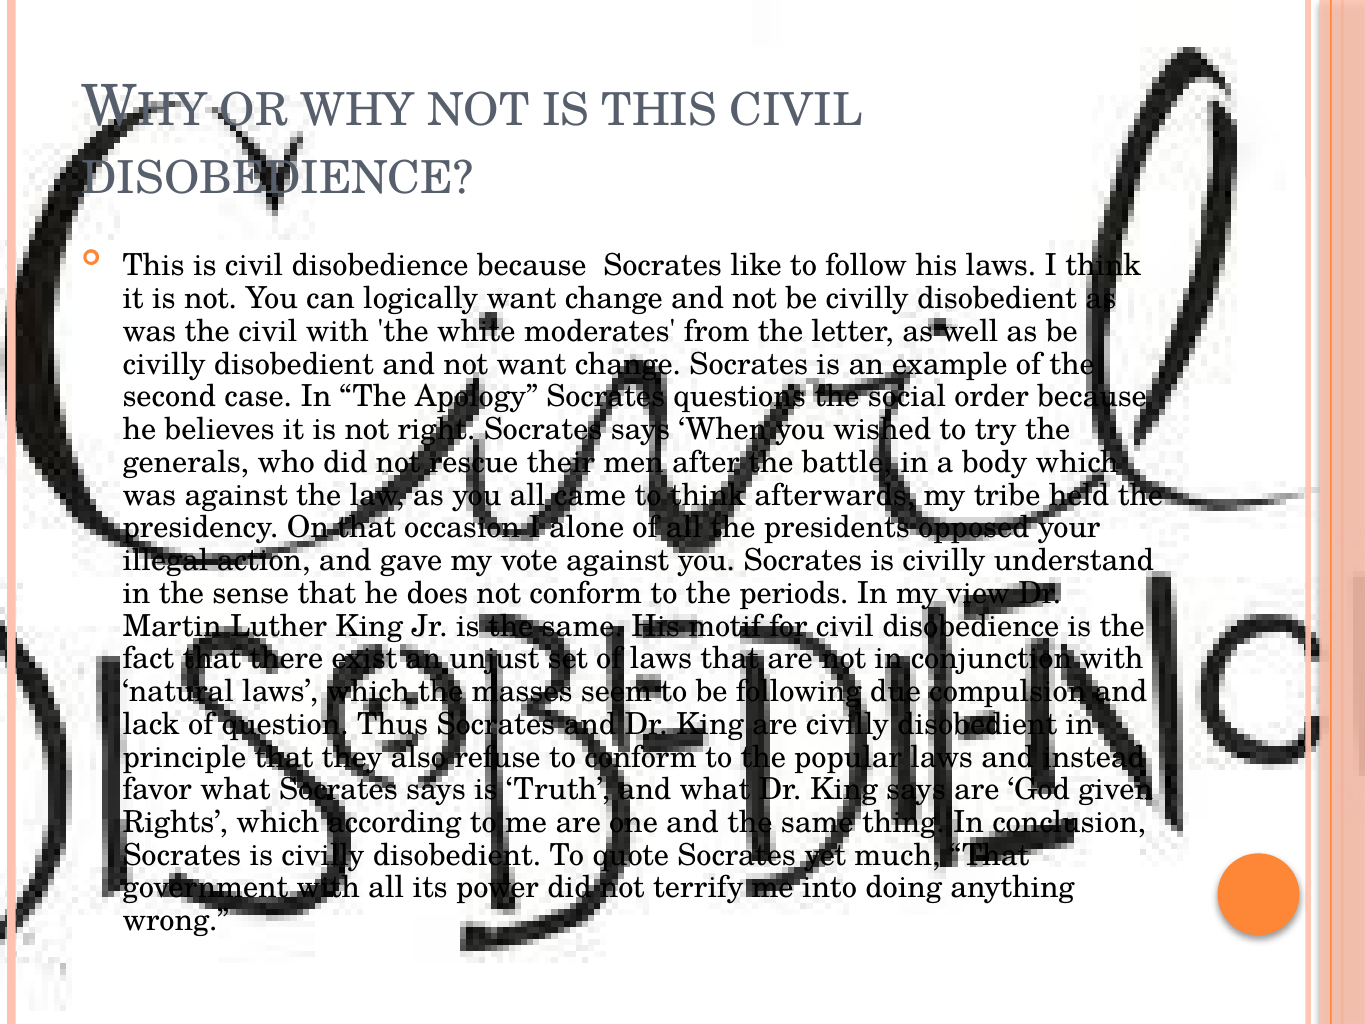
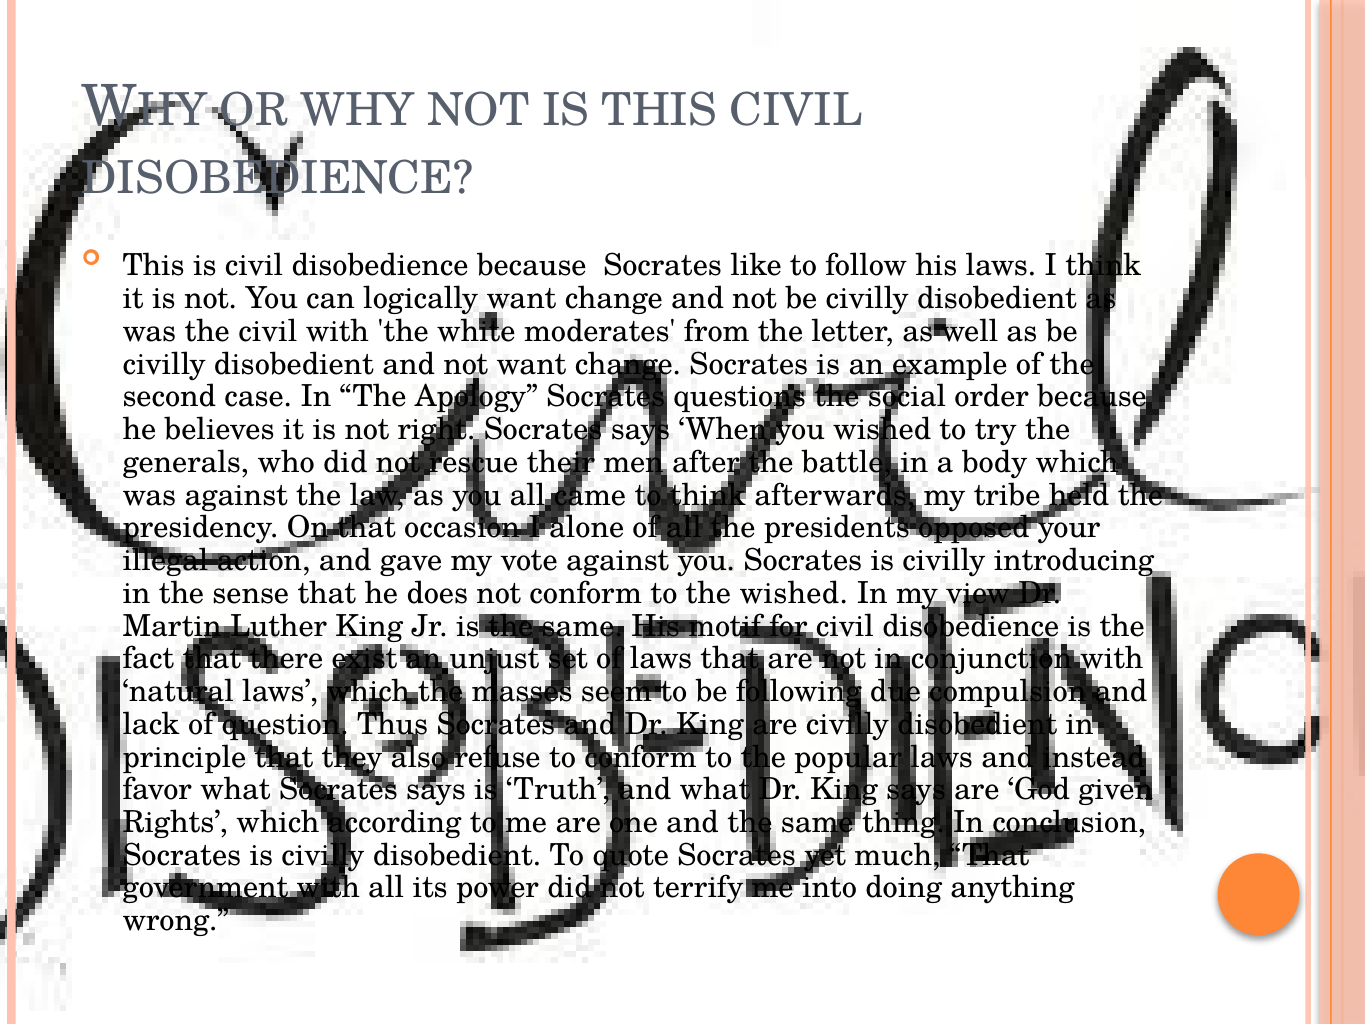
understand: understand -> introducing
the periods: periods -> wished
